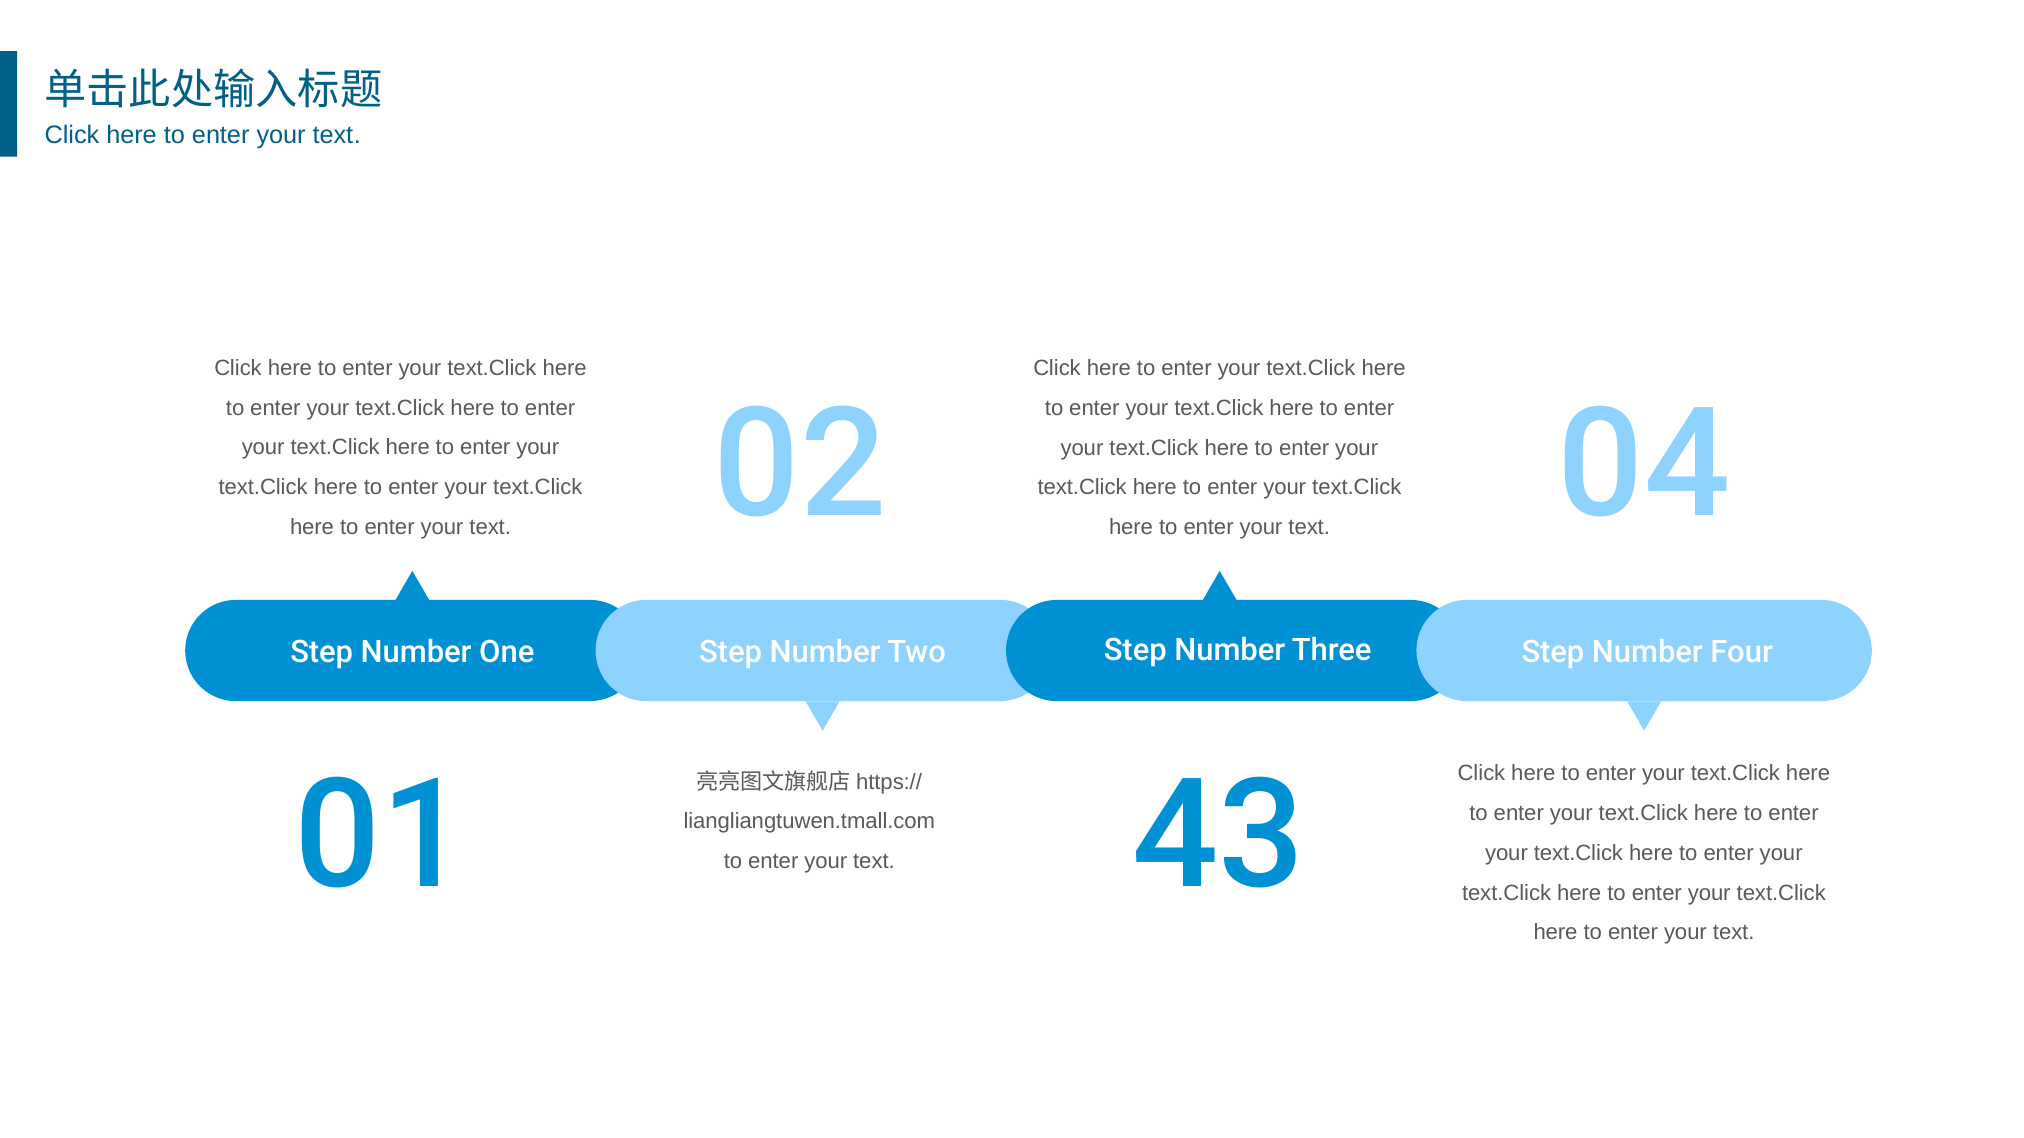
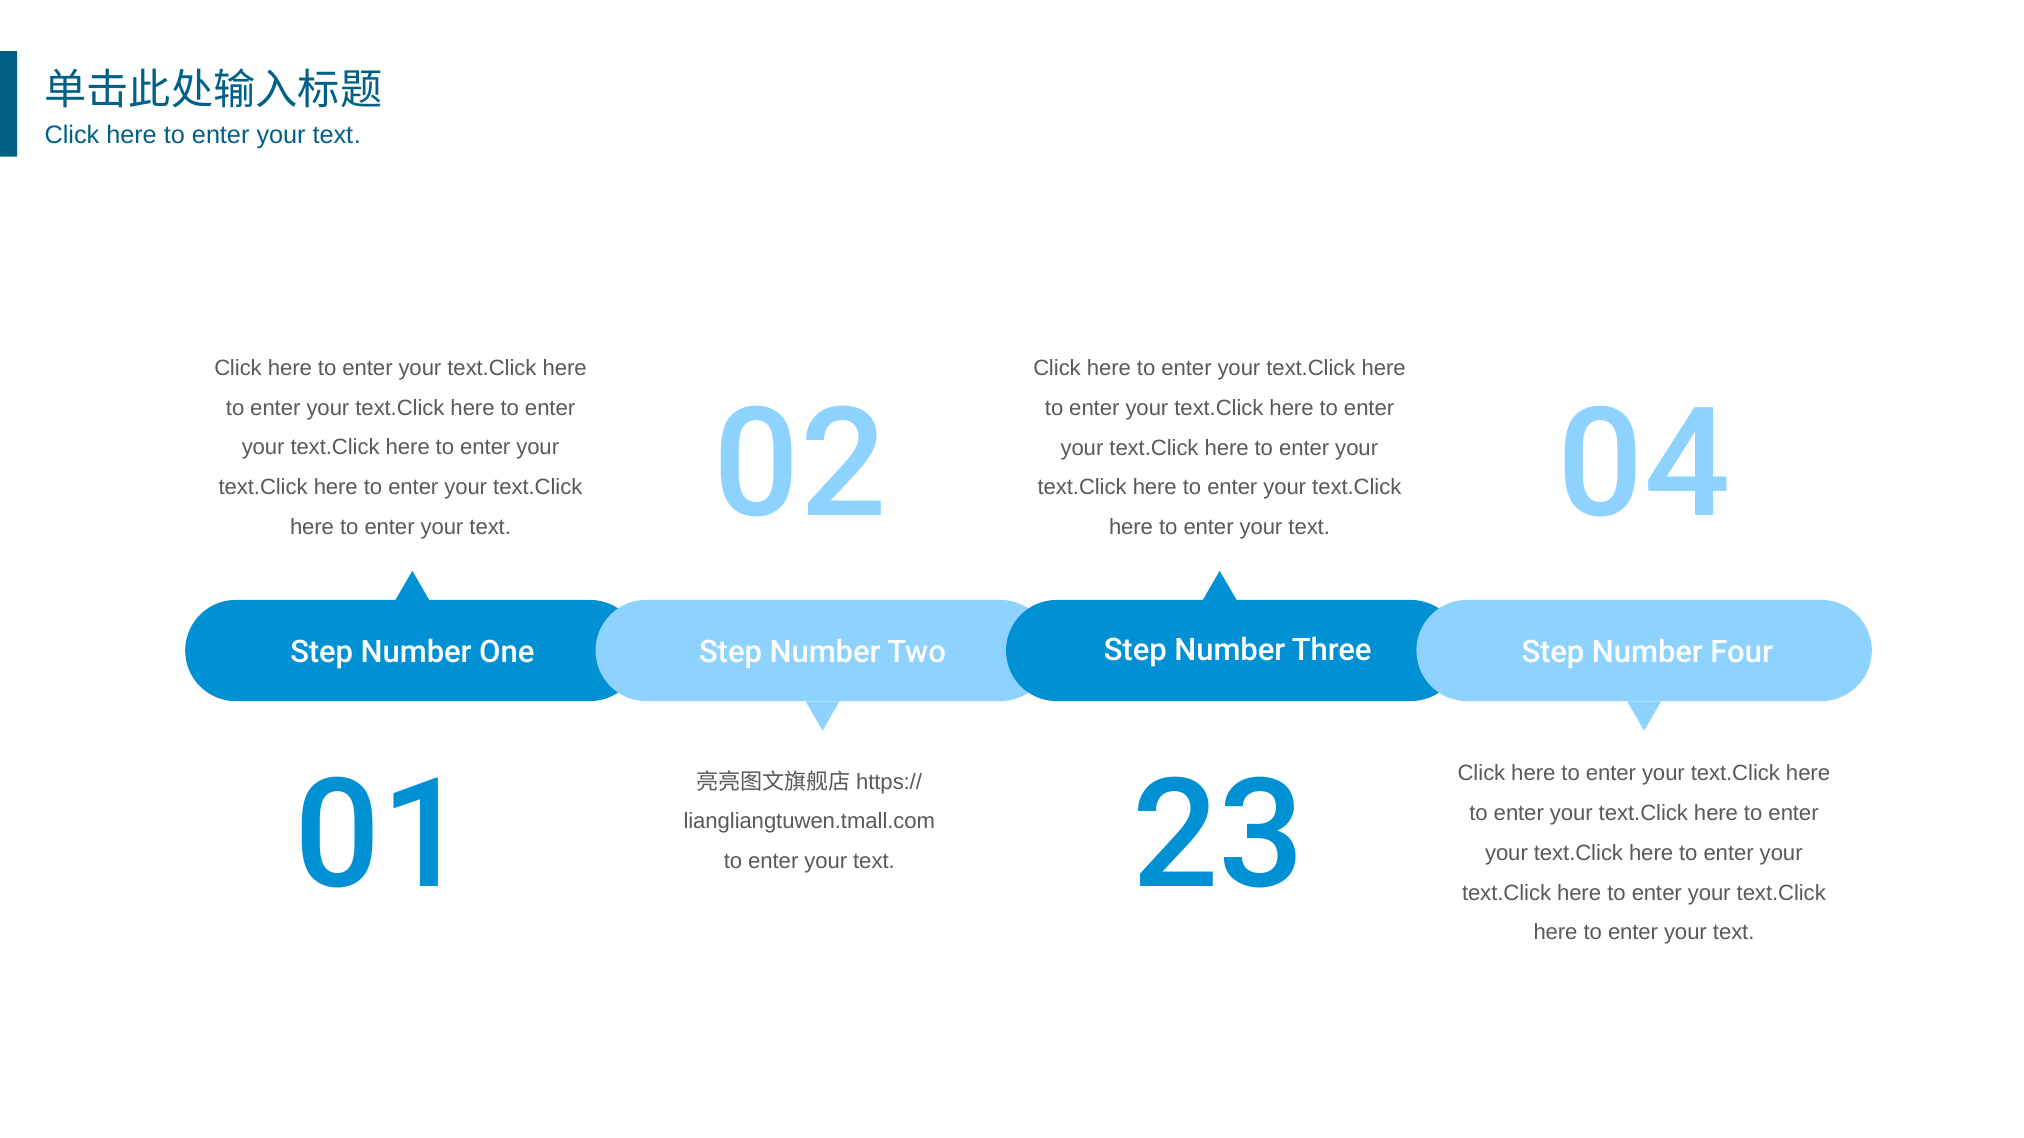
43: 43 -> 23
